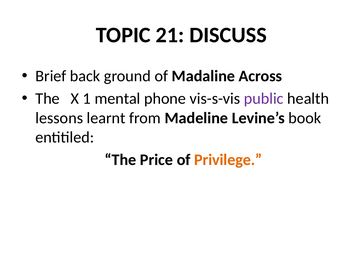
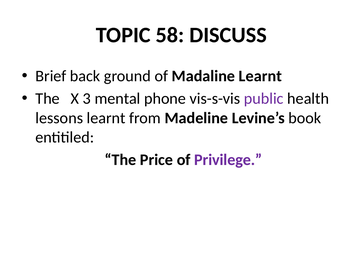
21: 21 -> 58
Madaline Across: Across -> Learnt
1: 1 -> 3
Privilege colour: orange -> purple
